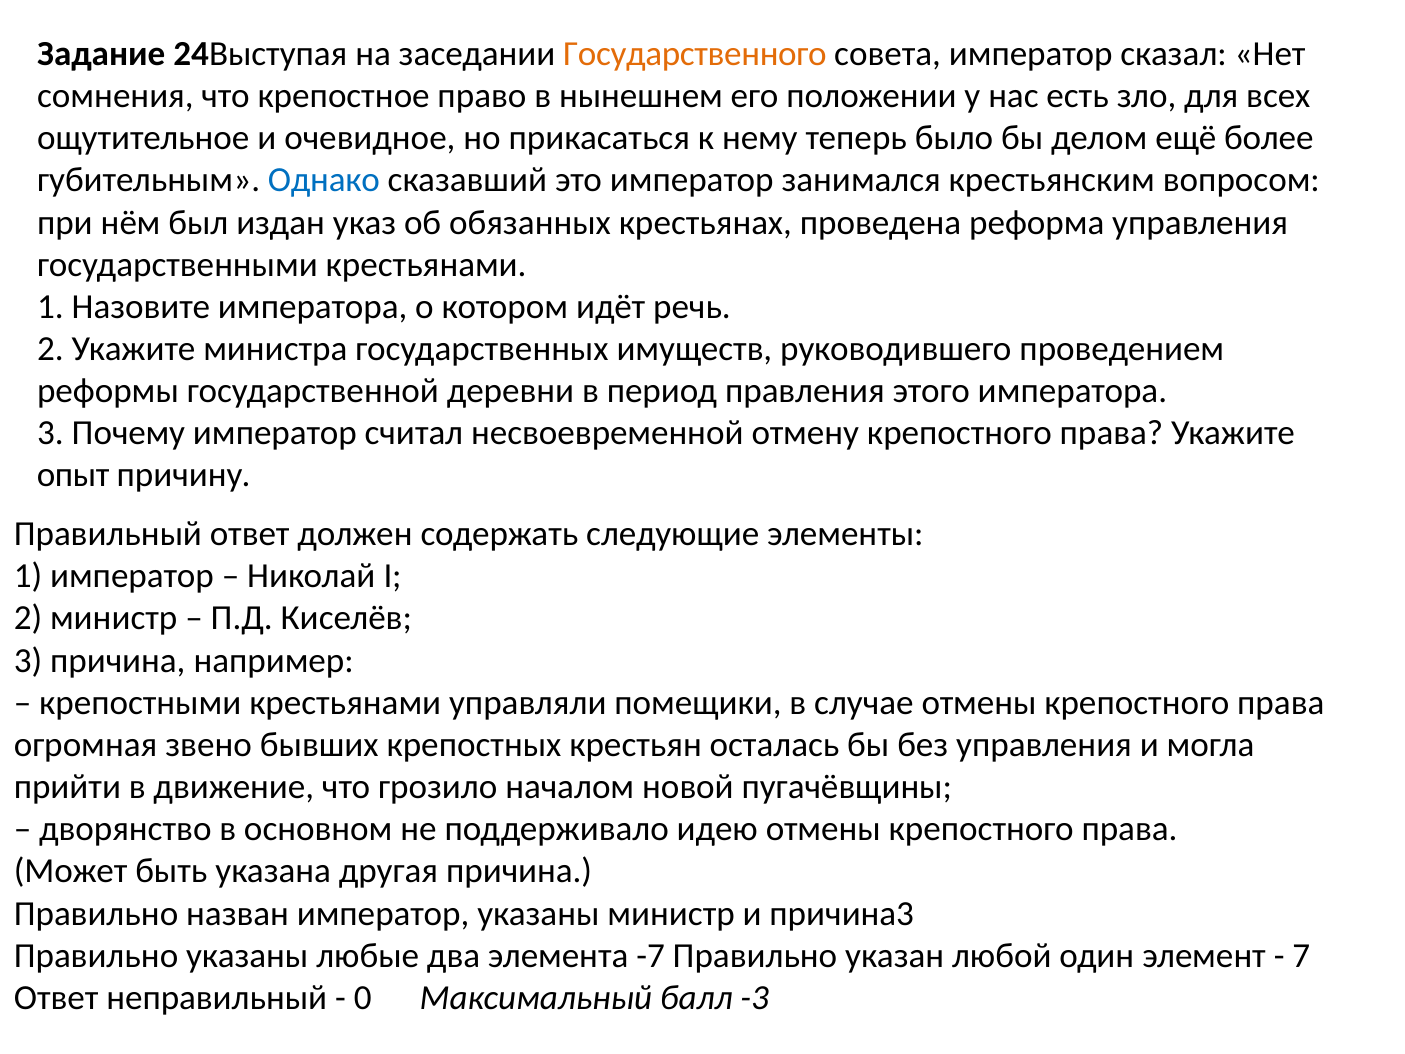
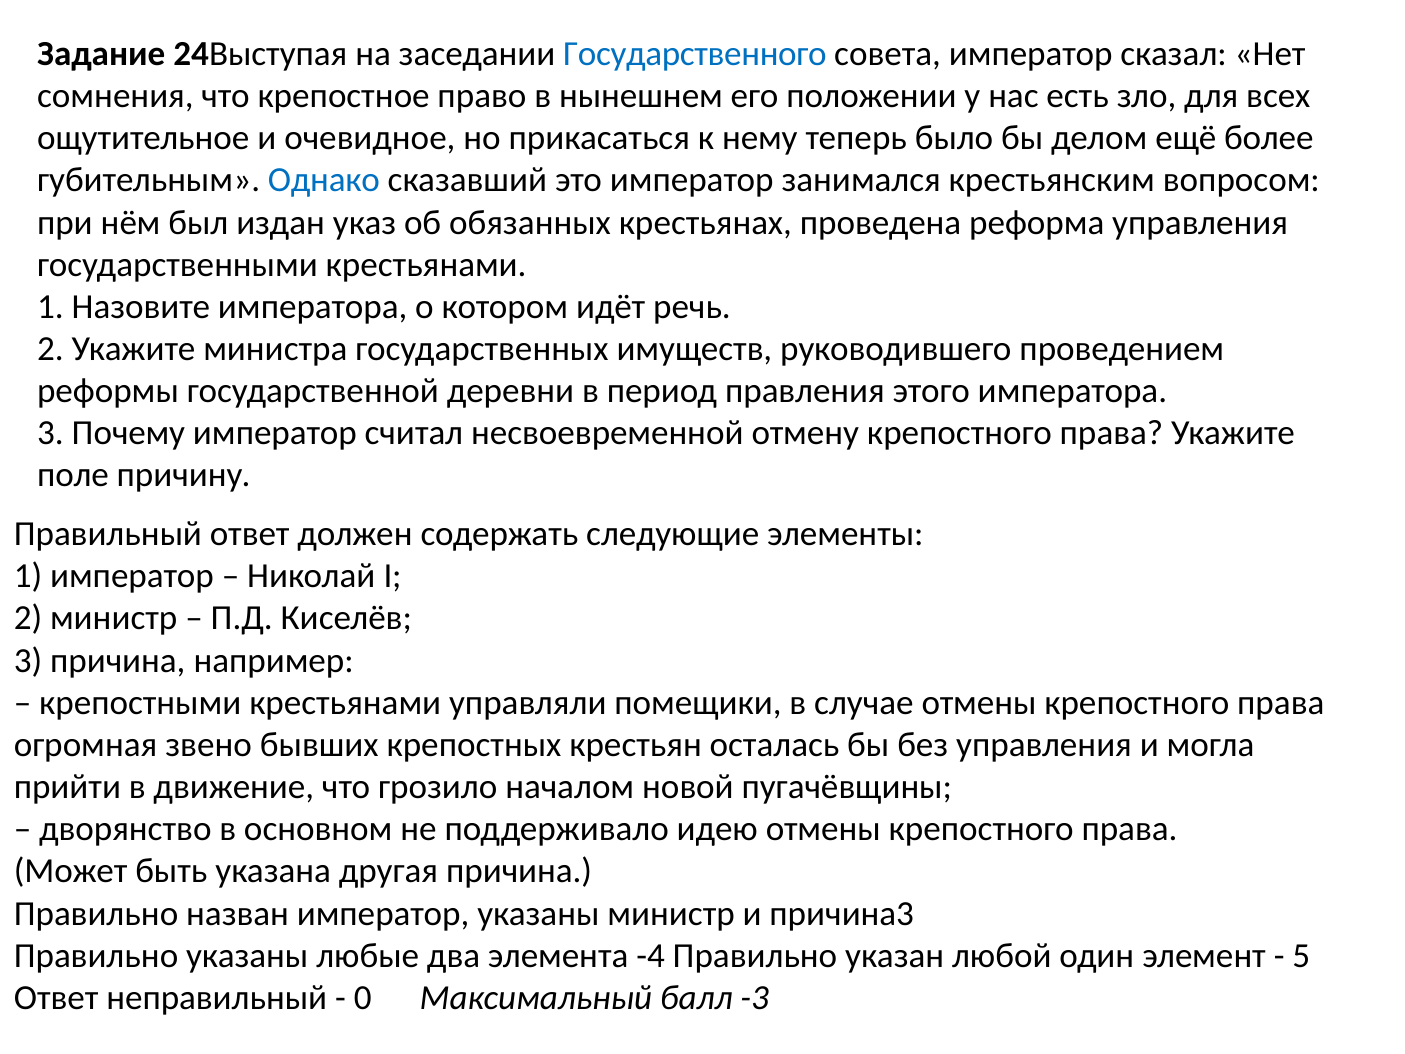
Государственного colour: orange -> blue
опыт: опыт -> поле
-7: -7 -> -4
7: 7 -> 5
